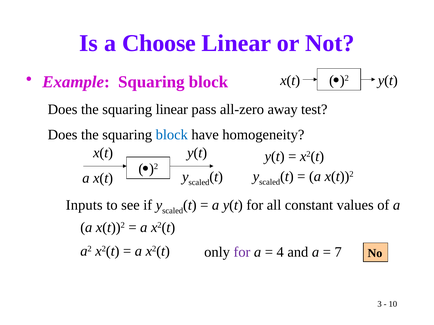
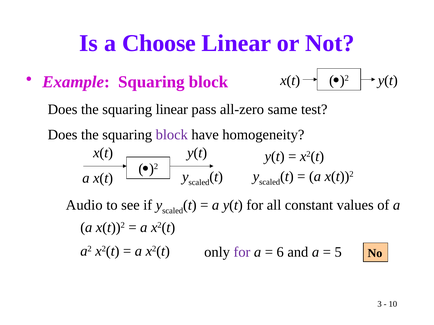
away: away -> same
block at (172, 135) colour: blue -> purple
Inputs: Inputs -> Audio
4: 4 -> 6
7: 7 -> 5
